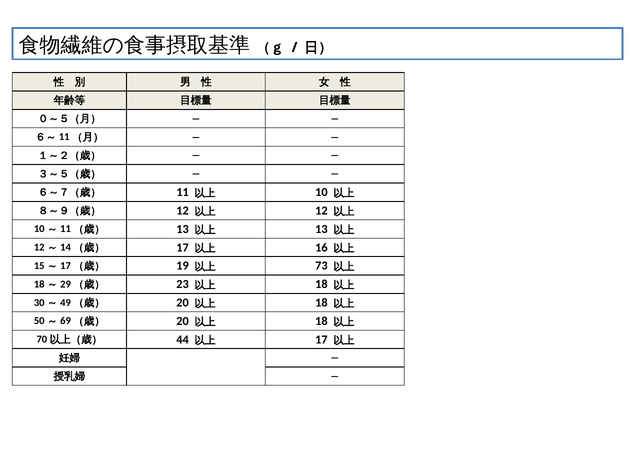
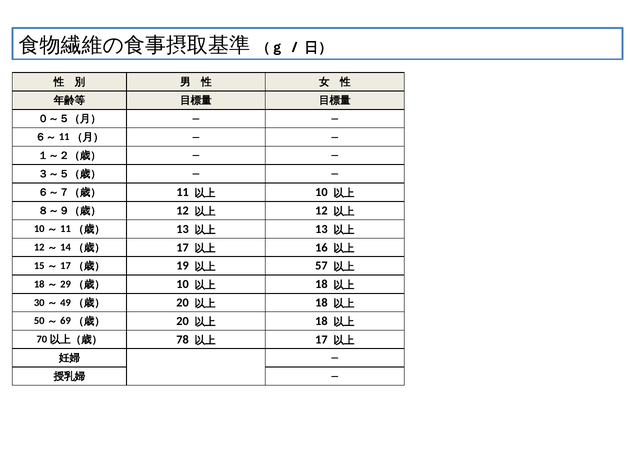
73: 73 -> 57
23 at (183, 284): 23 -> 10
44: 44 -> 78
